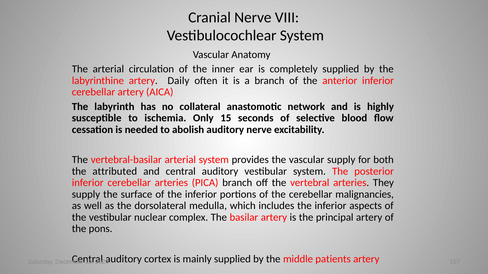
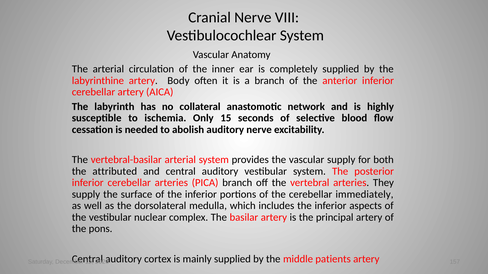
Daily: Daily -> Body
malignancies: malignancies -> immediately
